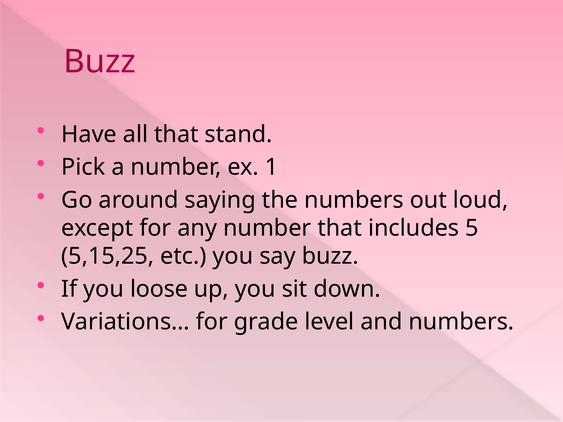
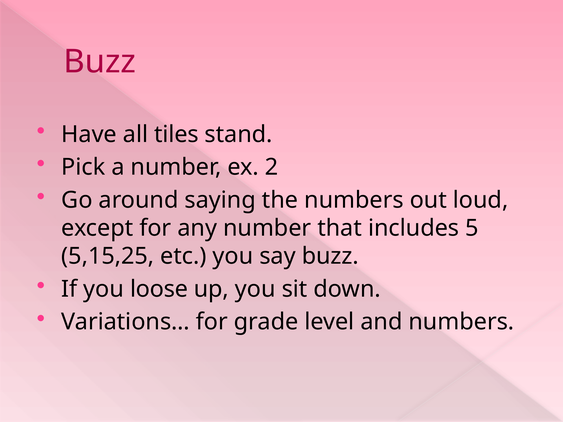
all that: that -> tiles
1: 1 -> 2
